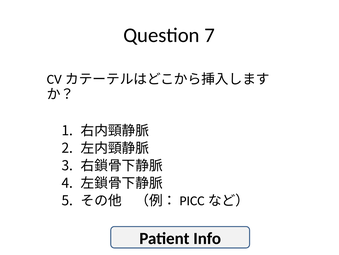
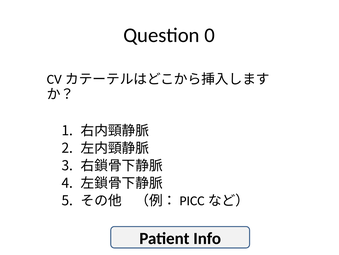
7: 7 -> 0
